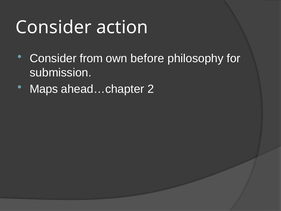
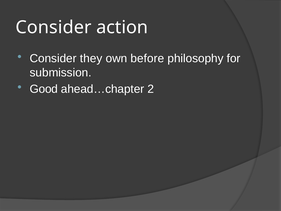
from: from -> they
Maps: Maps -> Good
